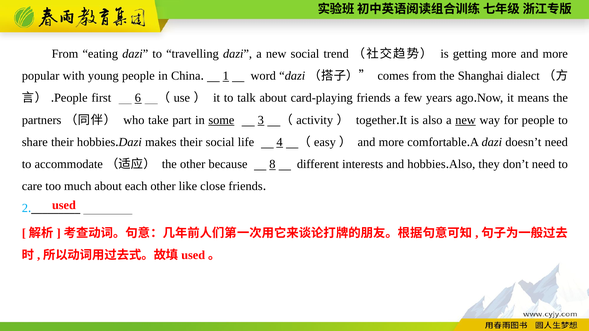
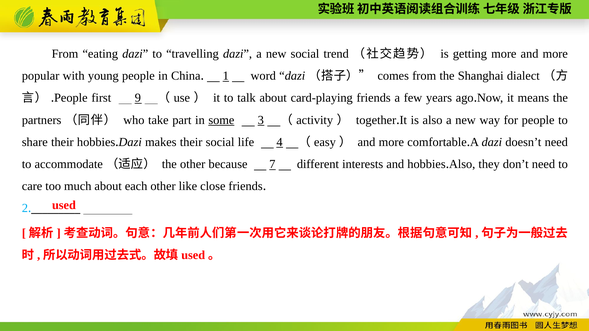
6: 6 -> 9
new at (466, 120) underline: present -> none
8: 8 -> 7
